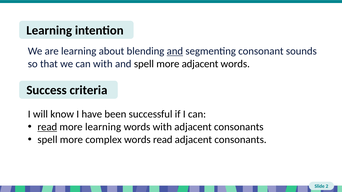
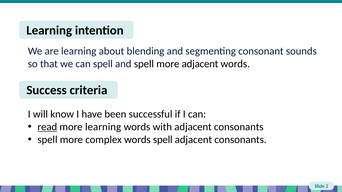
and at (175, 51) underline: present -> none
can with: with -> spell
words read: read -> spell
